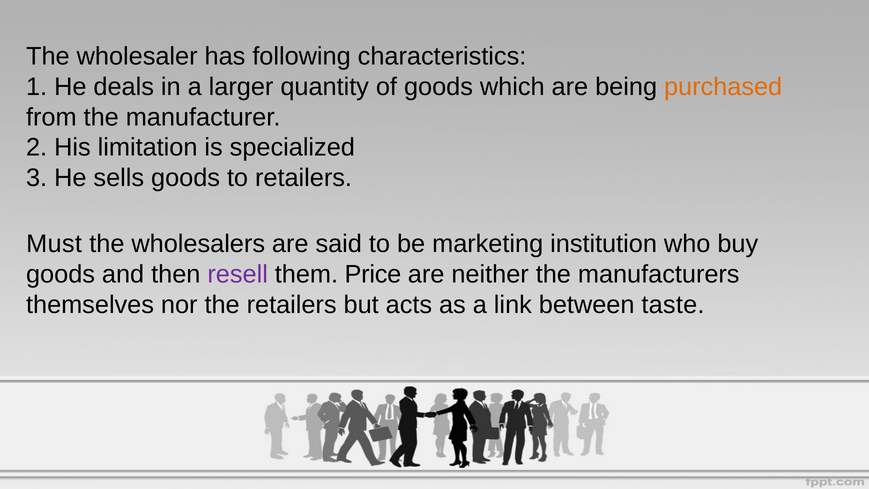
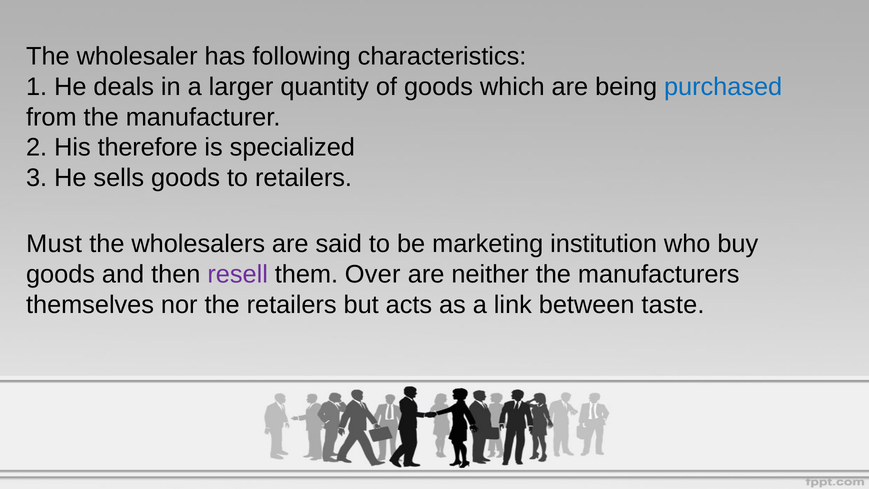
purchased colour: orange -> blue
limitation: limitation -> therefore
Price: Price -> Over
